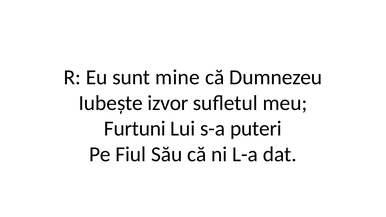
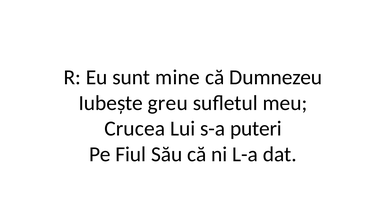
izvor: izvor -> greu
Furtuni: Furtuni -> Crucea
